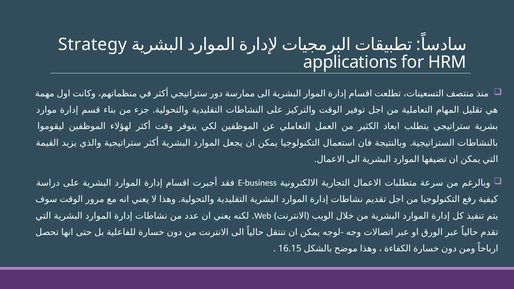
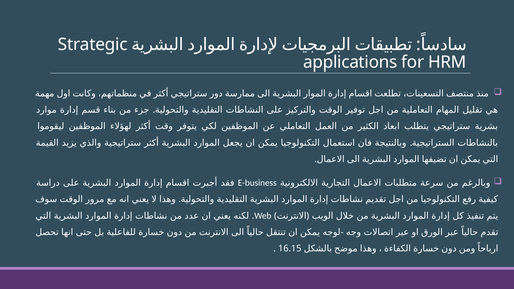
Strategy: Strategy -> Strategic
